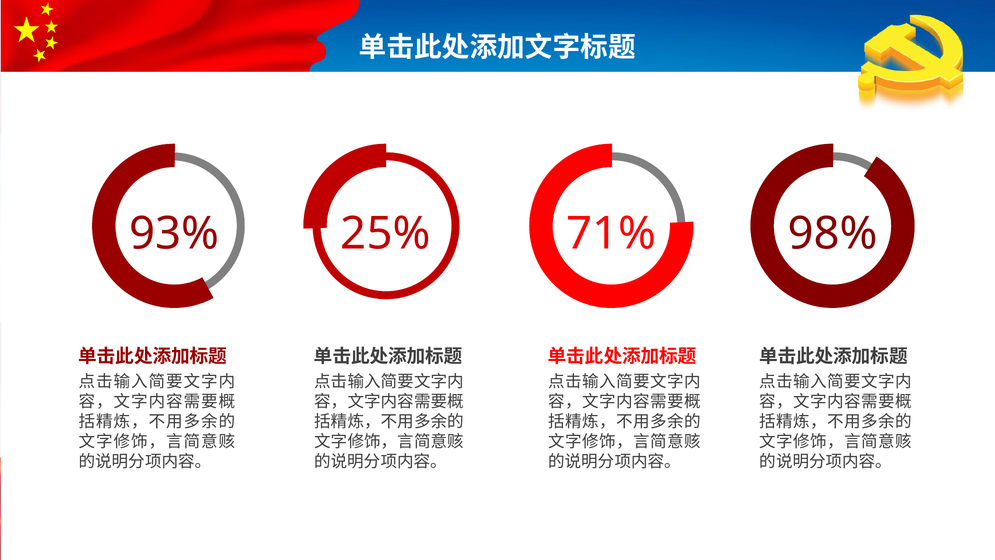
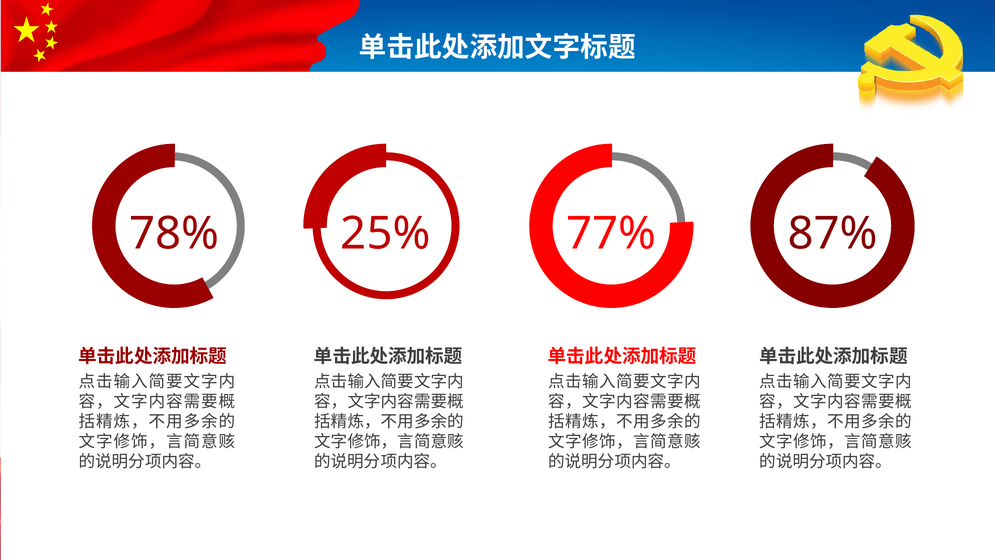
93%: 93% -> 78%
71%: 71% -> 77%
98%: 98% -> 87%
